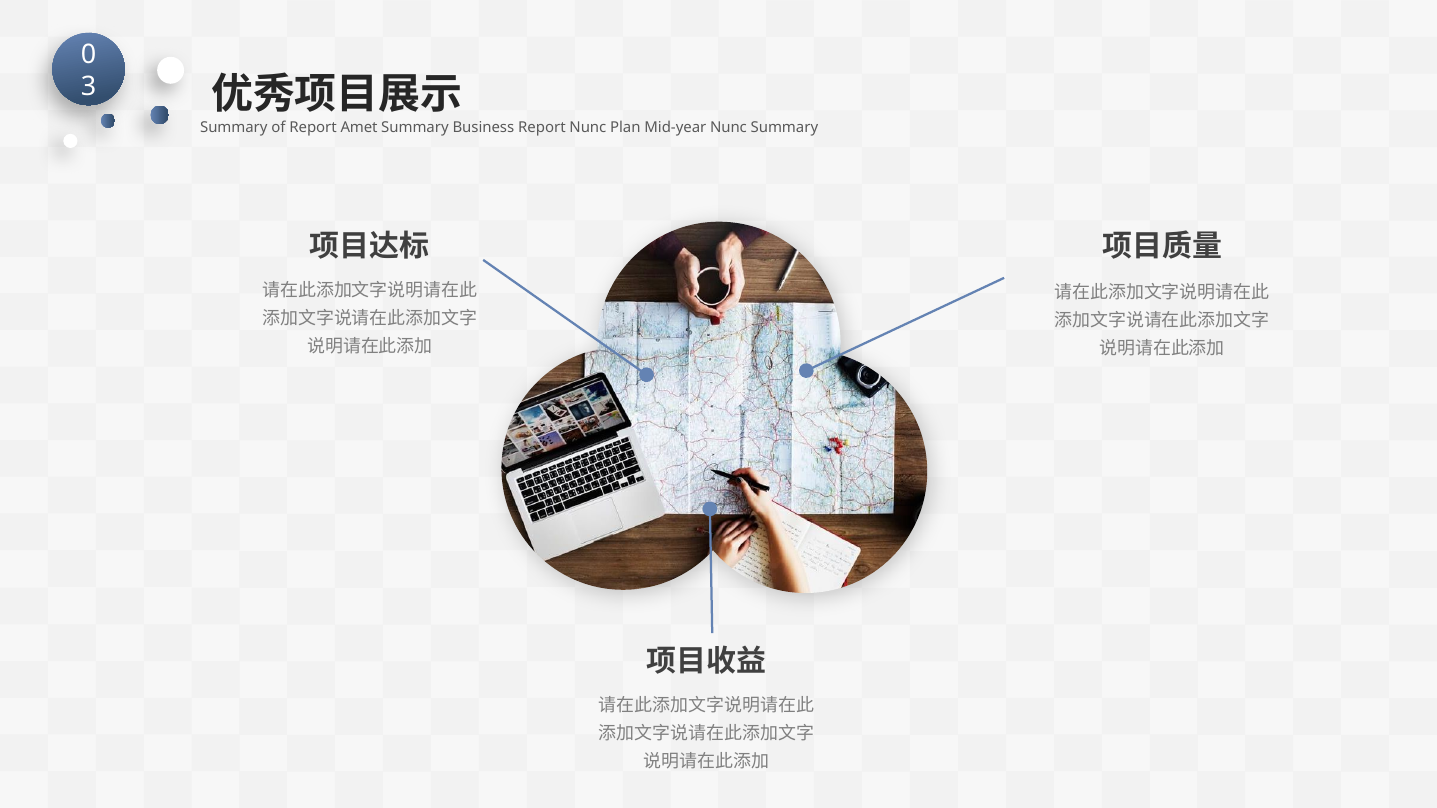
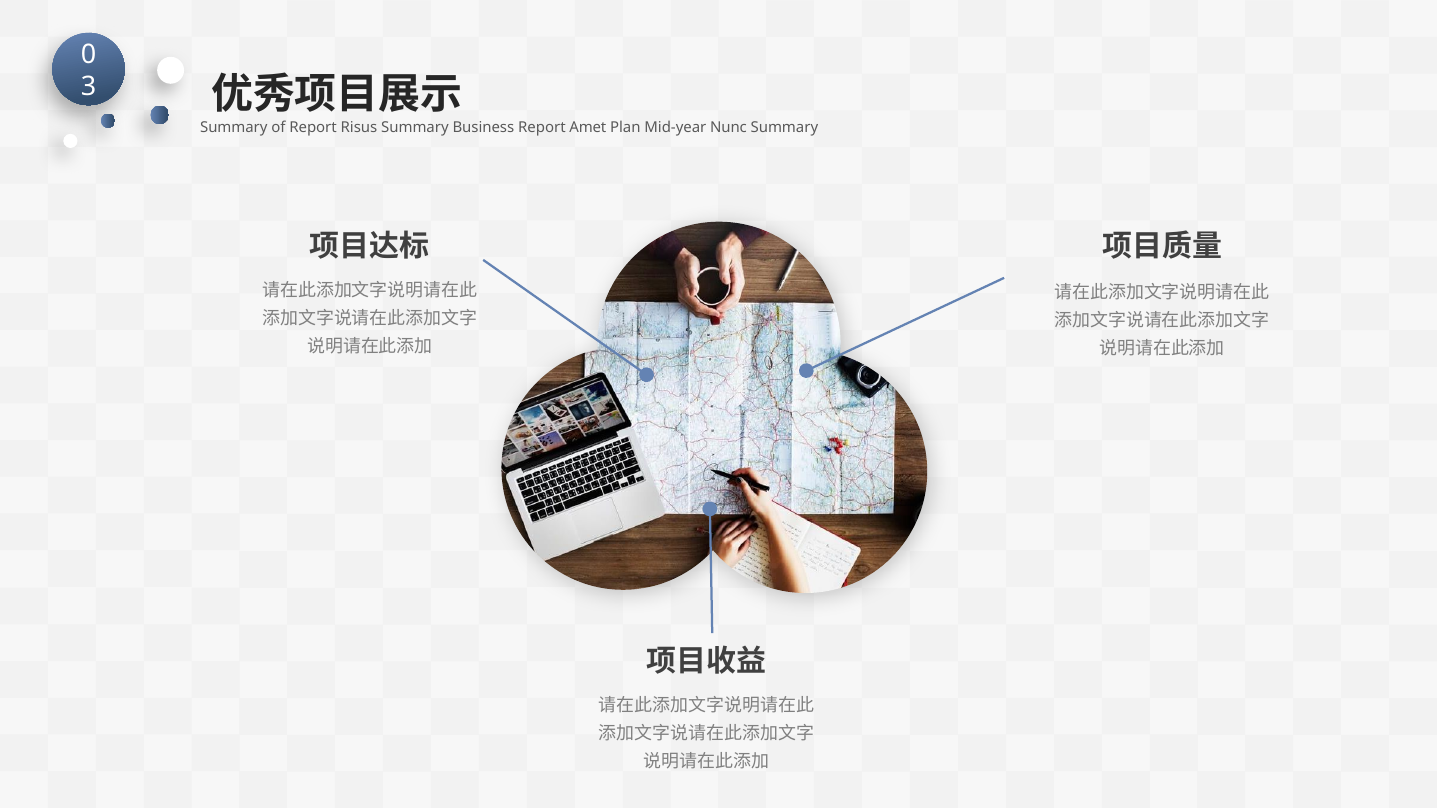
Amet: Amet -> Risus
Report Nunc: Nunc -> Amet
